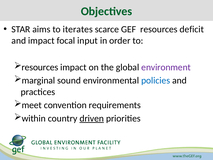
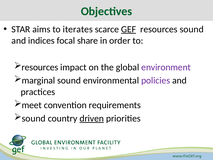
GEF underline: none -> present
resources deficit: deficit -> sound
and impact: impact -> indices
input: input -> share
policies colour: blue -> purple
within at (34, 118): within -> sound
